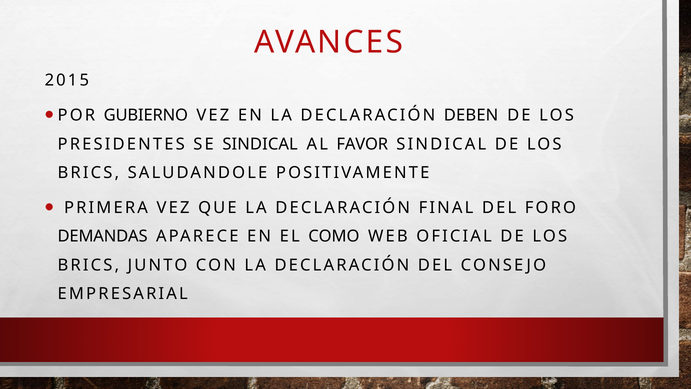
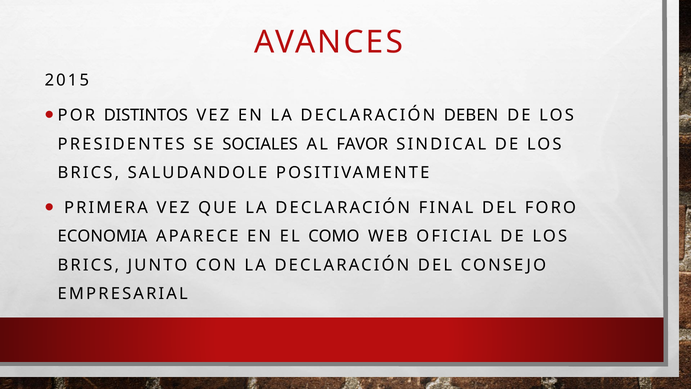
GUBIERNO: GUBIERNO -> DISTINTOS
SE SINDICAL: SINDICAL -> SOCIALES
DEMANDAS: DEMANDAS -> ECONOMIA
